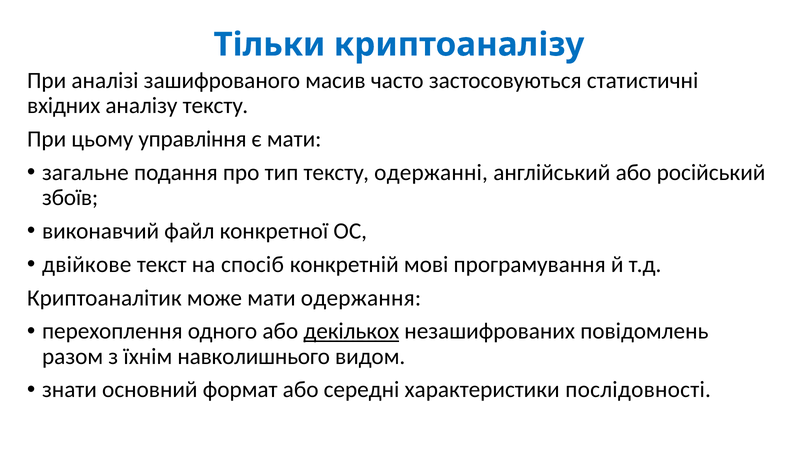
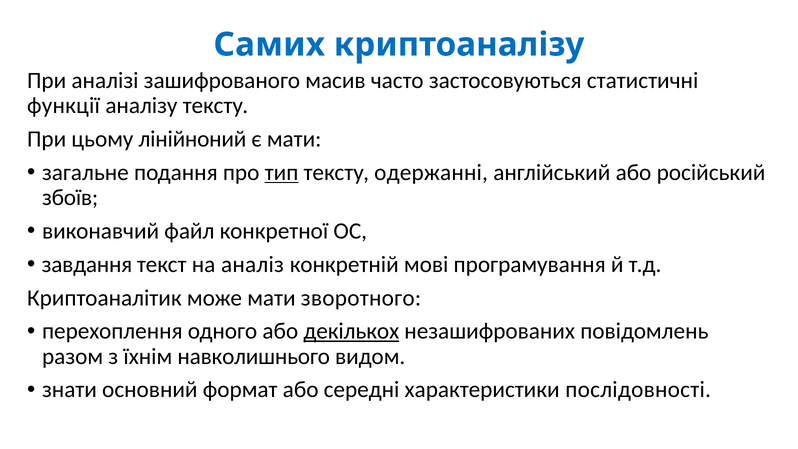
Тільки: Тільки -> Самих
вхідних: вхідних -> функції
управління: управління -> лінійноний
тип underline: none -> present
двійкове: двійкове -> завдання
спосіб: спосіб -> аналіз
одержання: одержання -> зворотного
